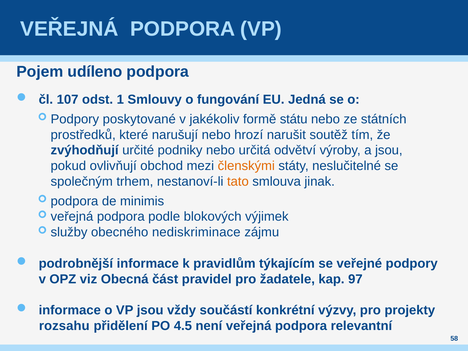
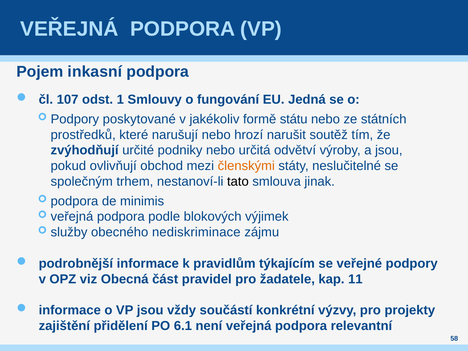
udíleno: udíleno -> inkasní
tato colour: orange -> black
97: 97 -> 11
rozsahu: rozsahu -> zajištění
4.5: 4.5 -> 6.1
